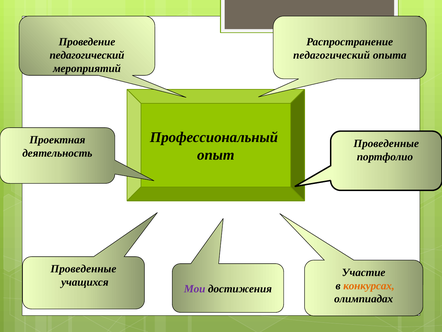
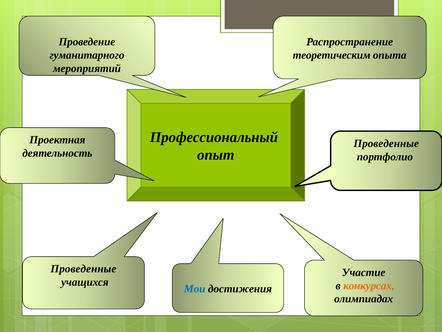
педагогический at (87, 55): педагогический -> гуманитарного
педагогический at (332, 55): педагогический -> теоретическим
Мои colour: purple -> blue
